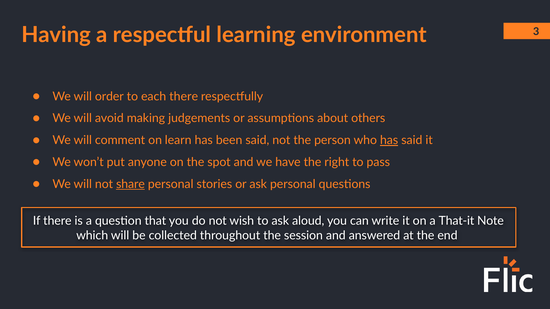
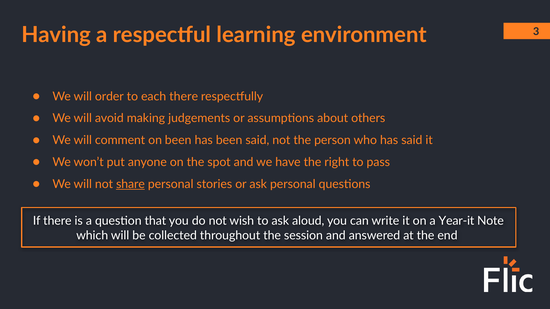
on learn: learn -> been
has at (389, 140) underline: present -> none
That-it: That-it -> Year-it
